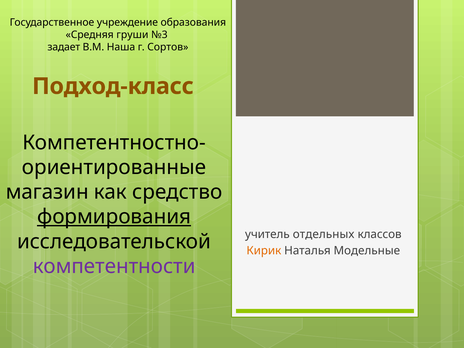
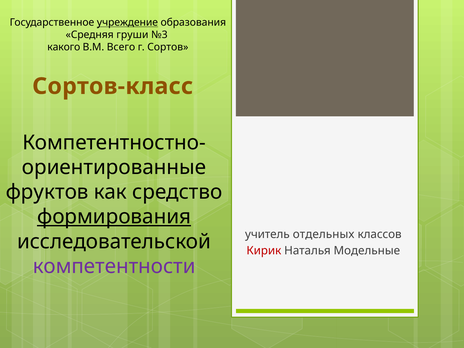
учреждение underline: none -> present
задает: задает -> какого
Наша: Наша -> Всего
Подход-класс: Подход-класс -> Сортов-класс
магазин: магазин -> фруктов
Кирик colour: orange -> red
